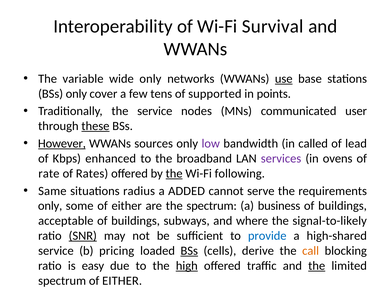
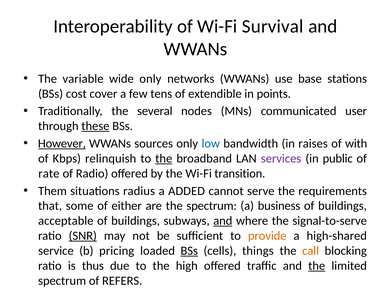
use underline: present -> none
BSs only: only -> cost
supported: supported -> extendible
the service: service -> several
low colour: purple -> blue
called: called -> raises
lead: lead -> with
enhanced: enhanced -> relinquish
the at (164, 159) underline: none -> present
ovens: ovens -> public
Rates: Rates -> Radio
the at (174, 174) underline: present -> none
following: following -> transition
Same: Same -> Them
only at (50, 206): only -> that
and at (223, 221) underline: none -> present
signal-to-likely: signal-to-likely -> signal-to-serve
provide colour: blue -> orange
derive: derive -> things
easy: easy -> thus
high underline: present -> none
spectrum of EITHER: EITHER -> REFERS
